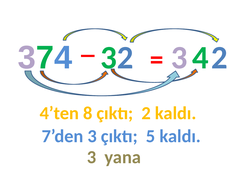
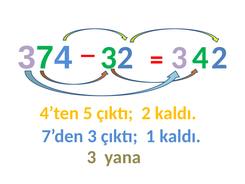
8: 8 -> 5
5: 5 -> 1
